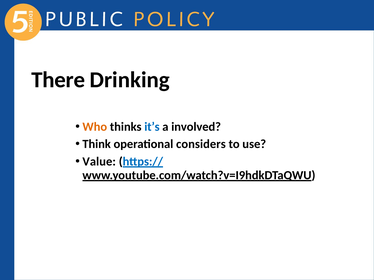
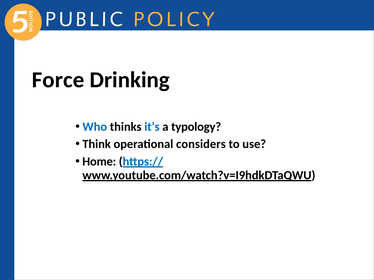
There: There -> Force
Who colour: orange -> blue
involved: involved -> typology
Value: Value -> Home
